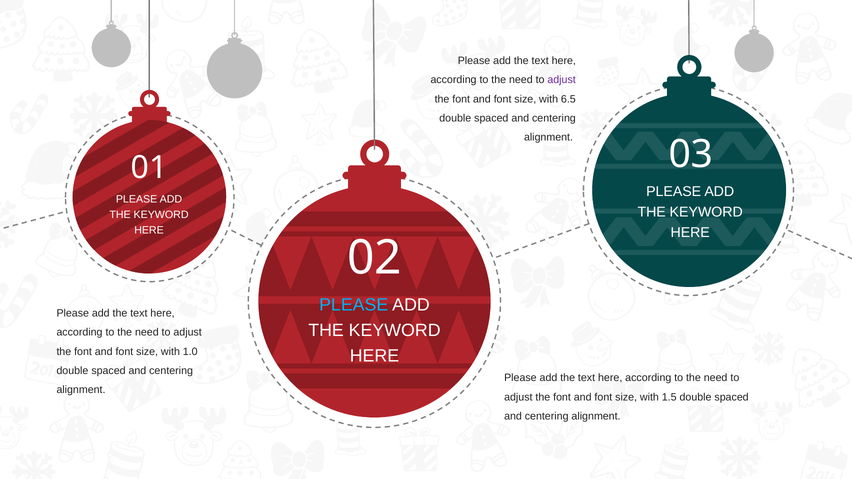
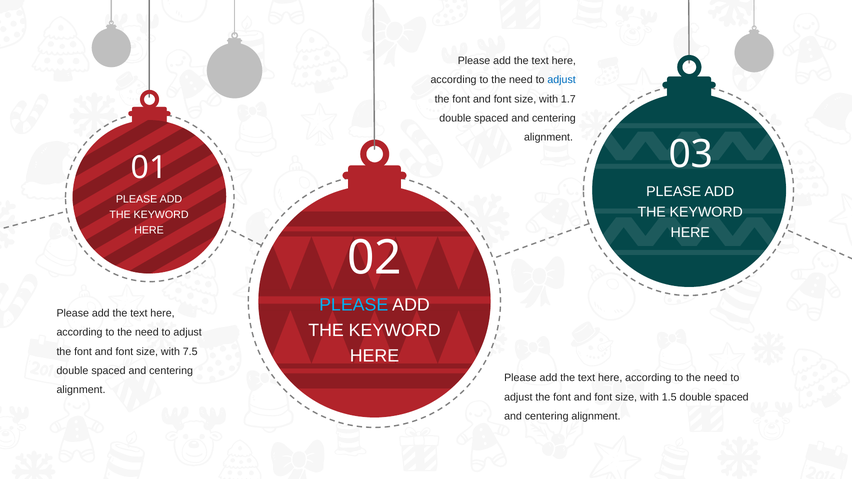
adjust at (562, 80) colour: purple -> blue
6.5: 6.5 -> 1.7
1.0: 1.0 -> 7.5
